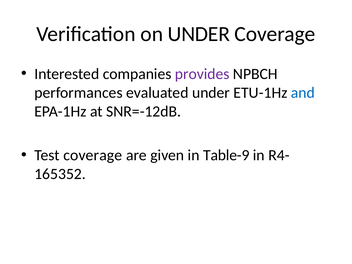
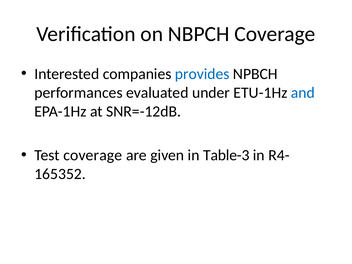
on UNDER: UNDER -> NBPCH
provides colour: purple -> blue
Table-9: Table-9 -> Table-3
